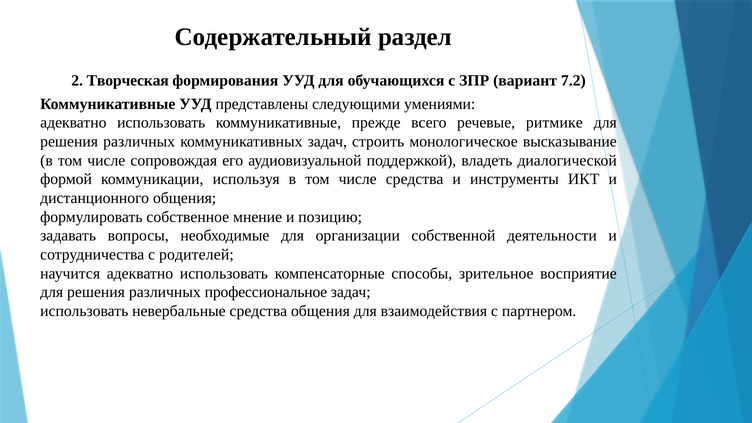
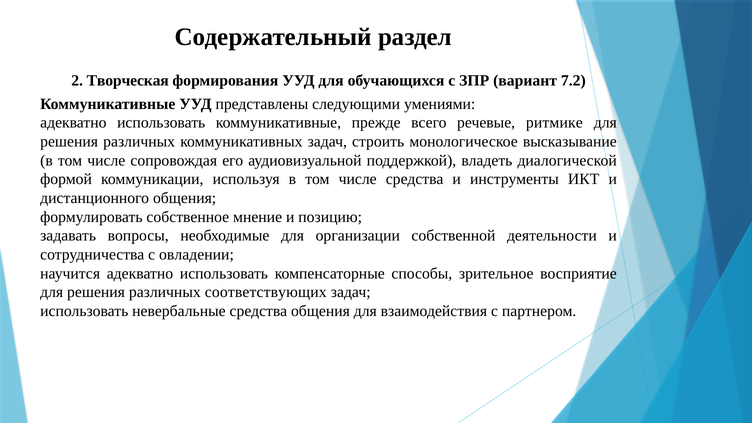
родителей: родителей -> овладении
профессиональное: профессиональное -> соответствующих
